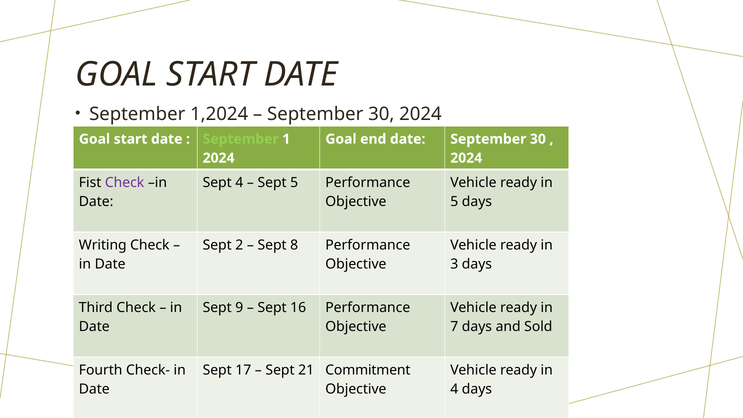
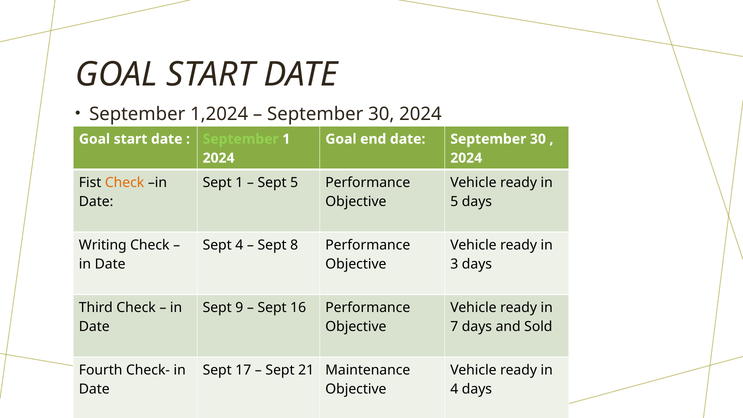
Check at (125, 183) colour: purple -> orange
Sept 4: 4 -> 1
Sept 2: 2 -> 4
Commitment: Commitment -> Maintenance
